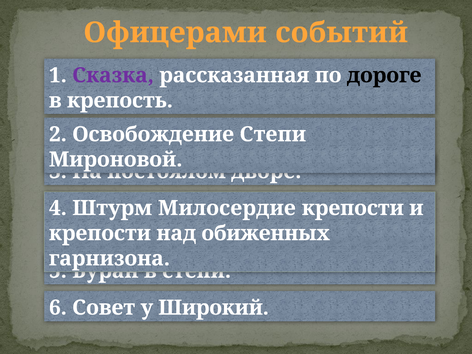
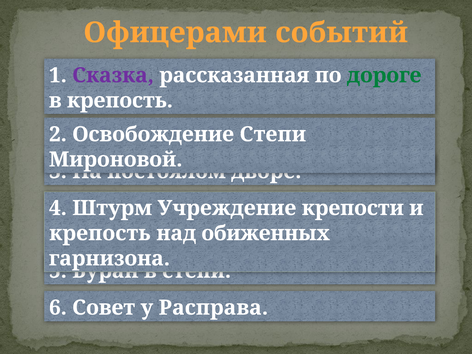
дороге colour: black -> green
Милосердие: Милосердие -> Учреждение
крепости at (100, 233): крепости -> крепость
Широкий: Широкий -> Расправа
